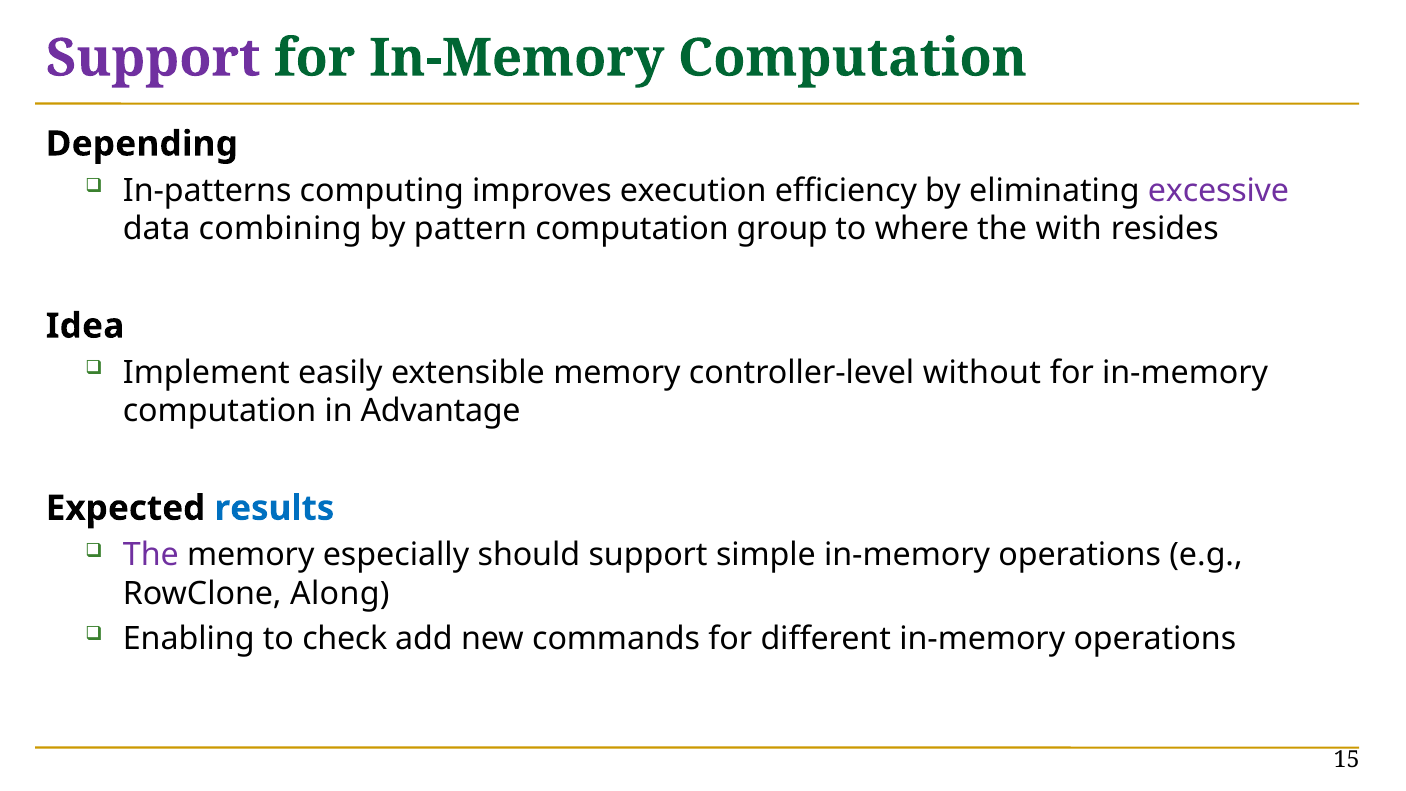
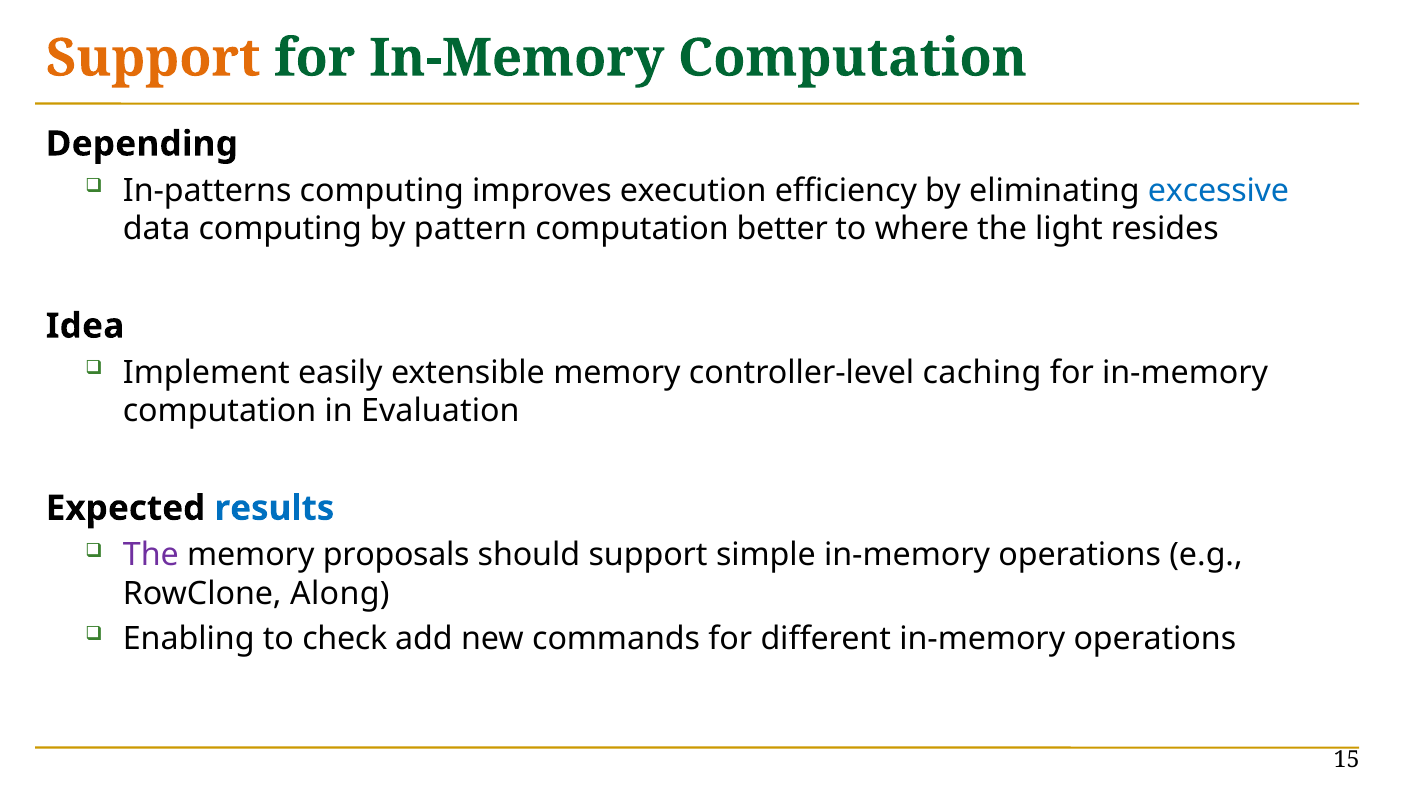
Support at (153, 58) colour: purple -> orange
excessive colour: purple -> blue
data combining: combining -> computing
group: group -> better
with: with -> light
without: without -> caching
Advantage: Advantage -> Evaluation
especially: especially -> proposals
